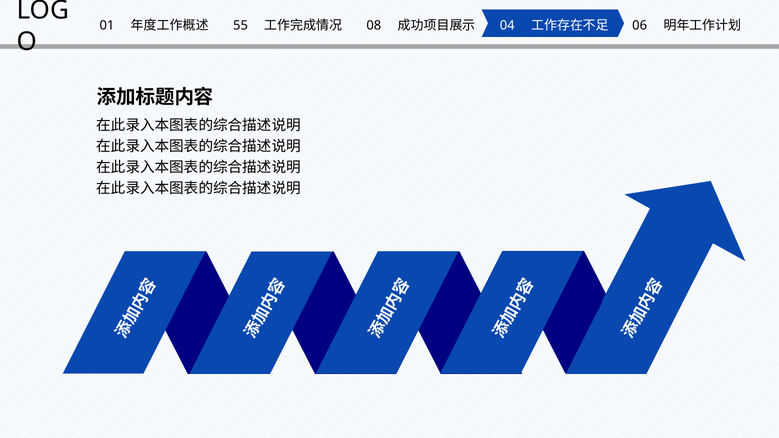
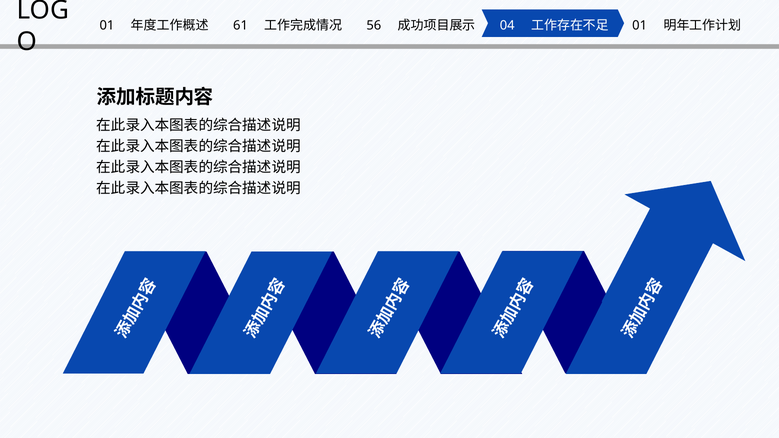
55: 55 -> 61
08: 08 -> 56
06 at (640, 25): 06 -> 01
